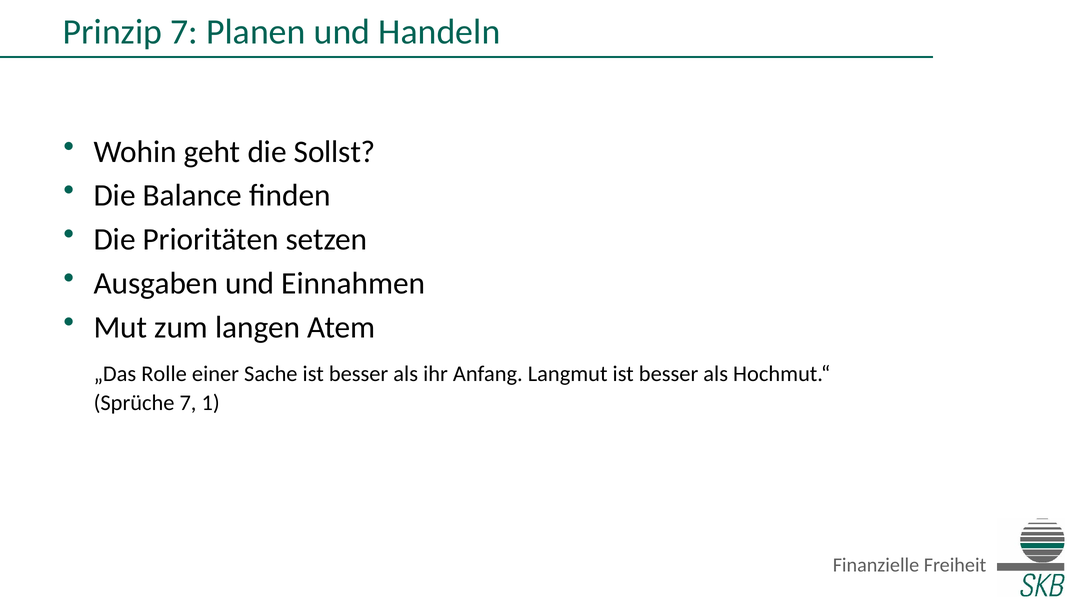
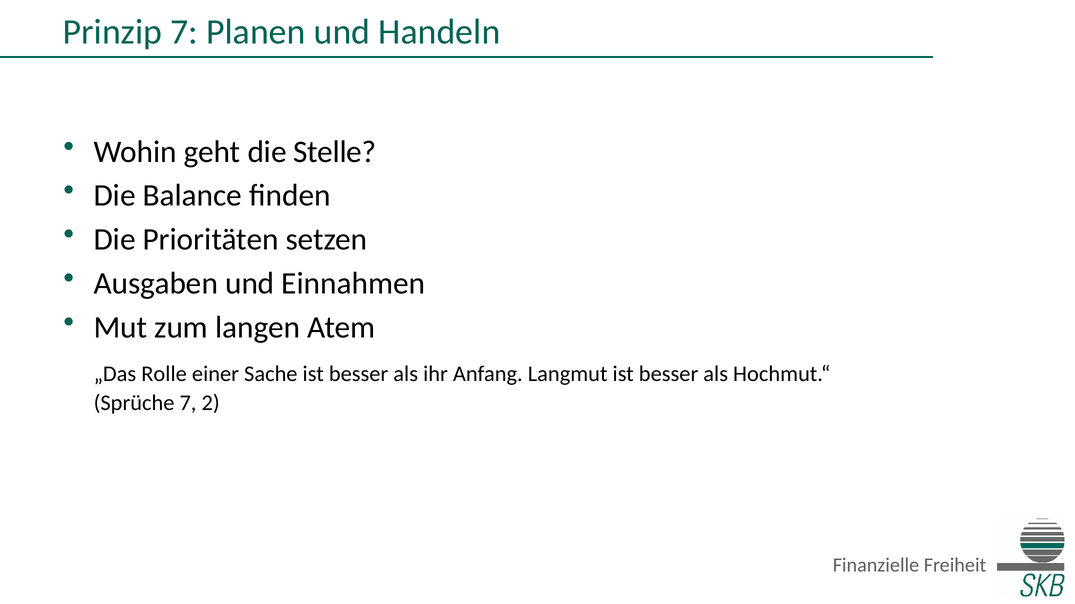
Sollst: Sollst -> Stelle
1: 1 -> 2
